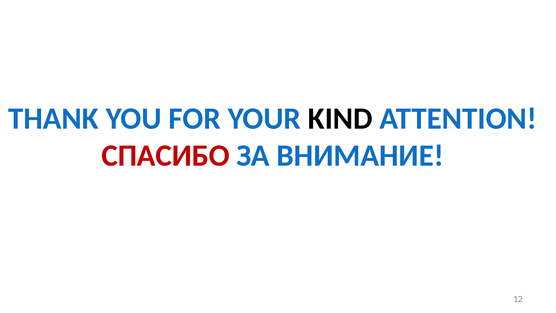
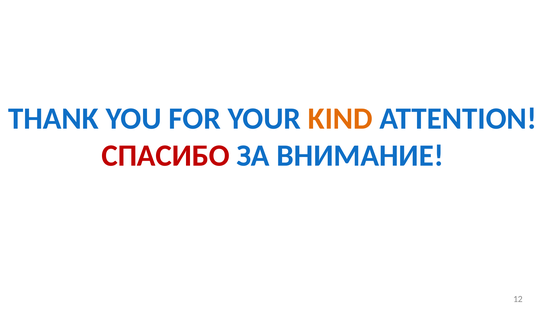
KIND colour: black -> orange
